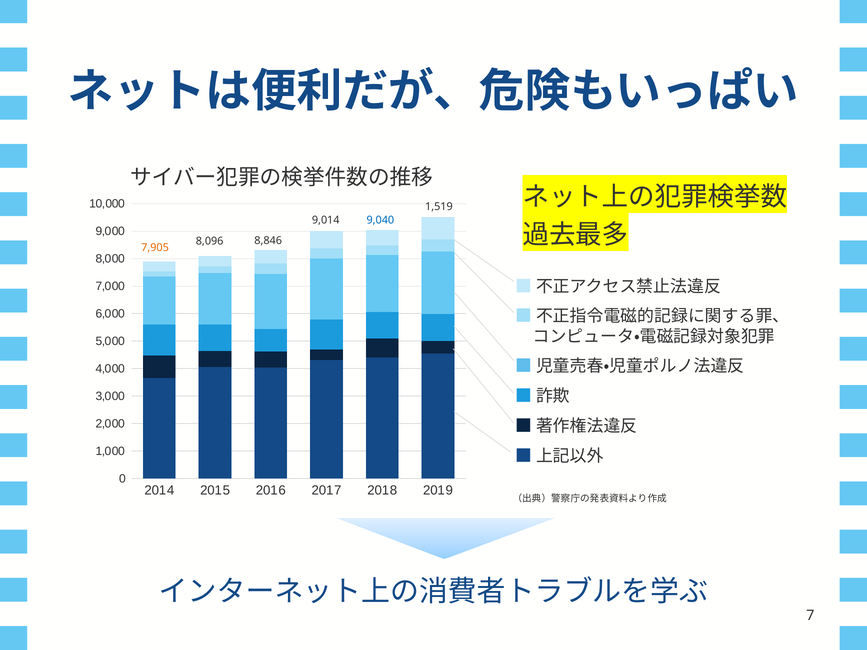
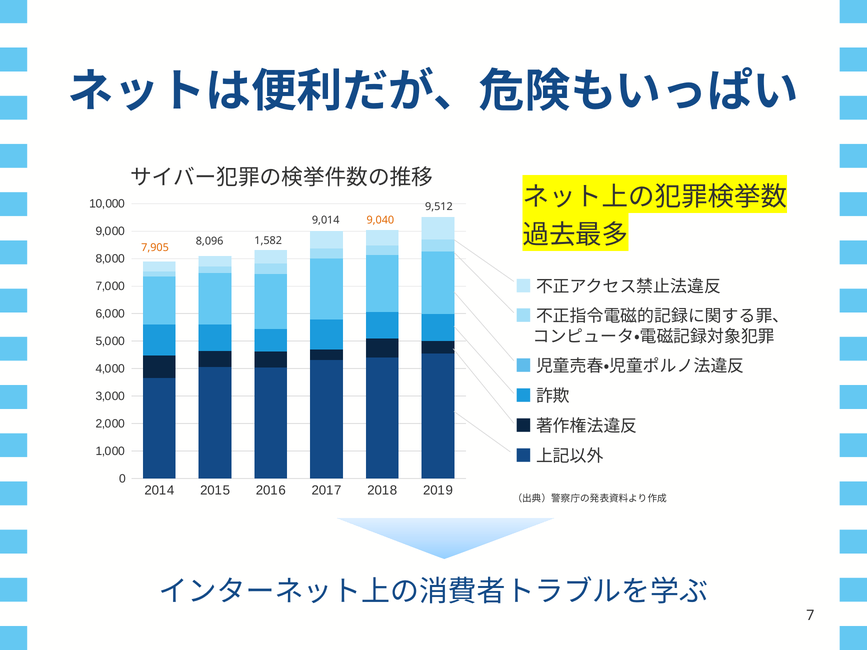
1,519: 1,519 -> 9,512
9,040 colour: blue -> orange
8,846: 8,846 -> 1,582
